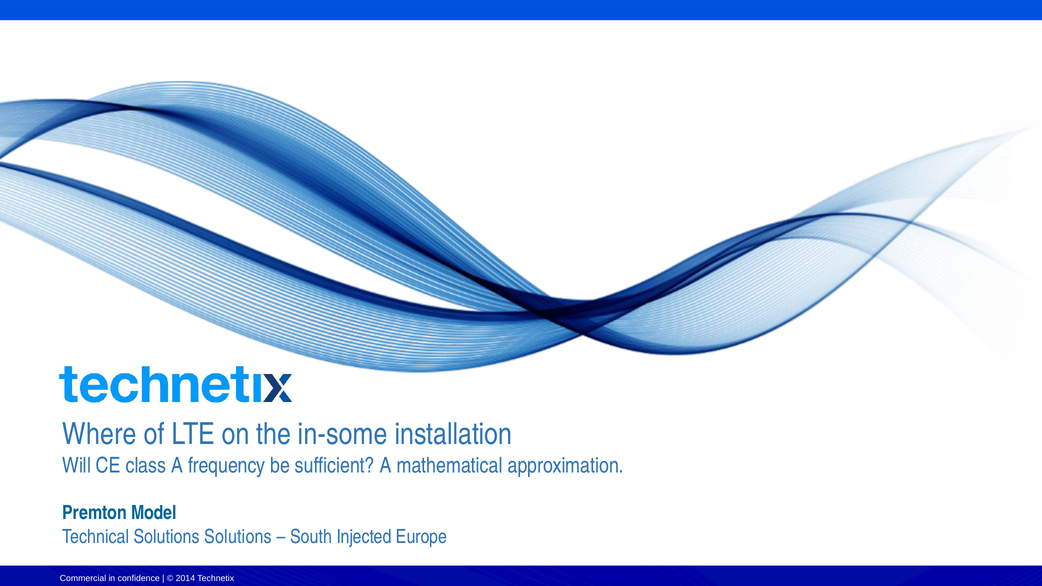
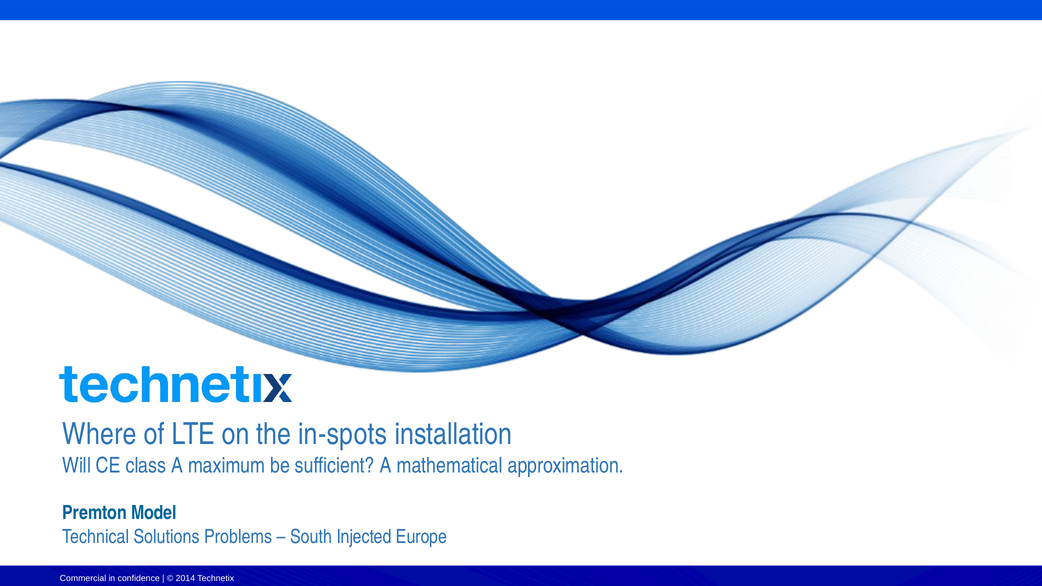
in-some: in-some -> in-spots
frequency: frequency -> maximum
Solutions Solutions: Solutions -> Problems
